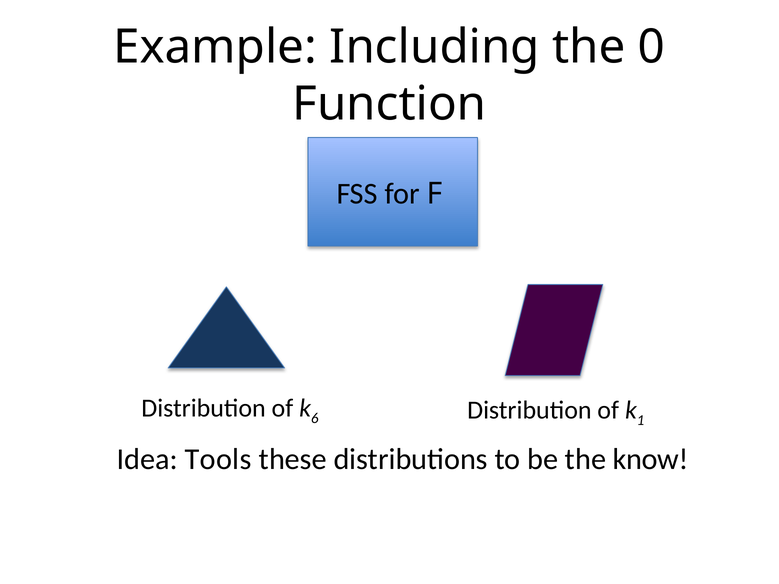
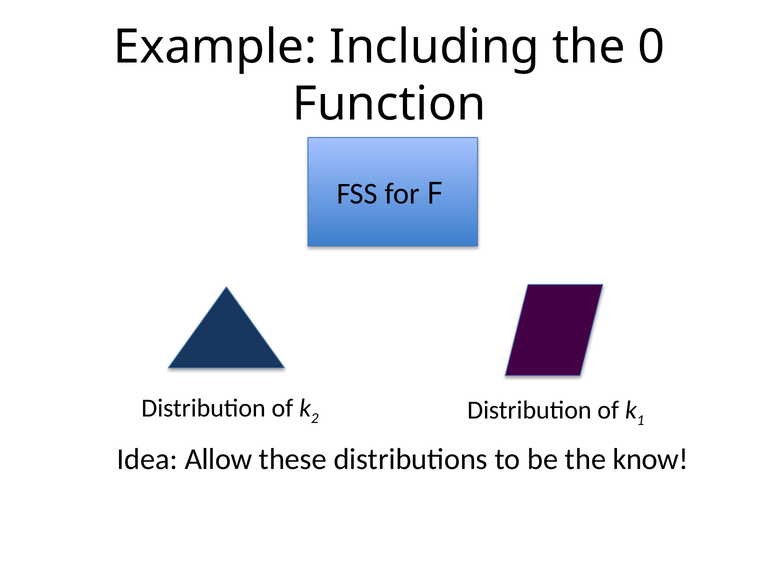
6: 6 -> 2
Tools: Tools -> Allow
